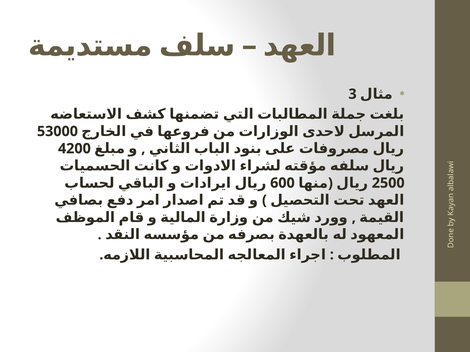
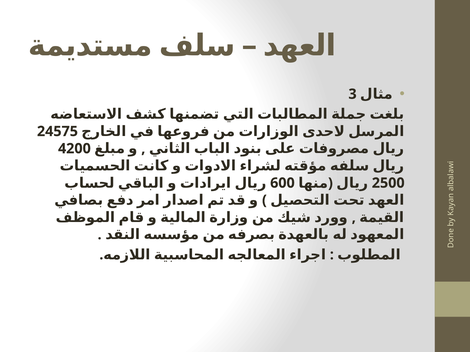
53000: 53000 -> 24575
